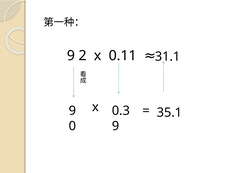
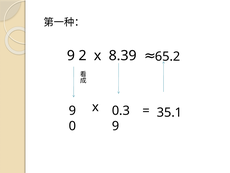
0.11: 0.11 -> 8.39
31.1: 31.1 -> 65.2
